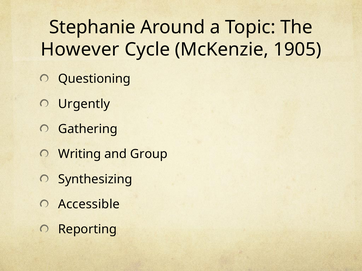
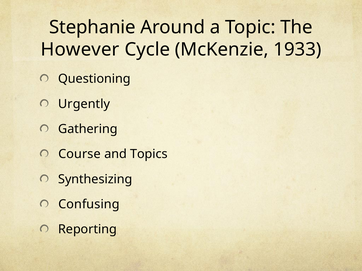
1905: 1905 -> 1933
Writing: Writing -> Course
Group: Group -> Topics
Accessible: Accessible -> Confusing
